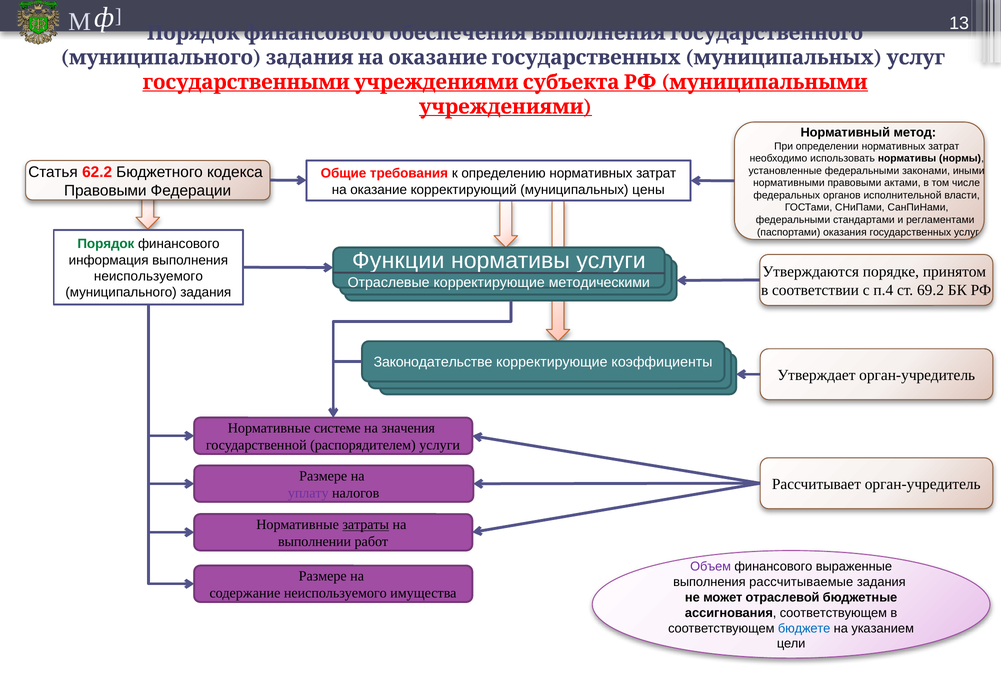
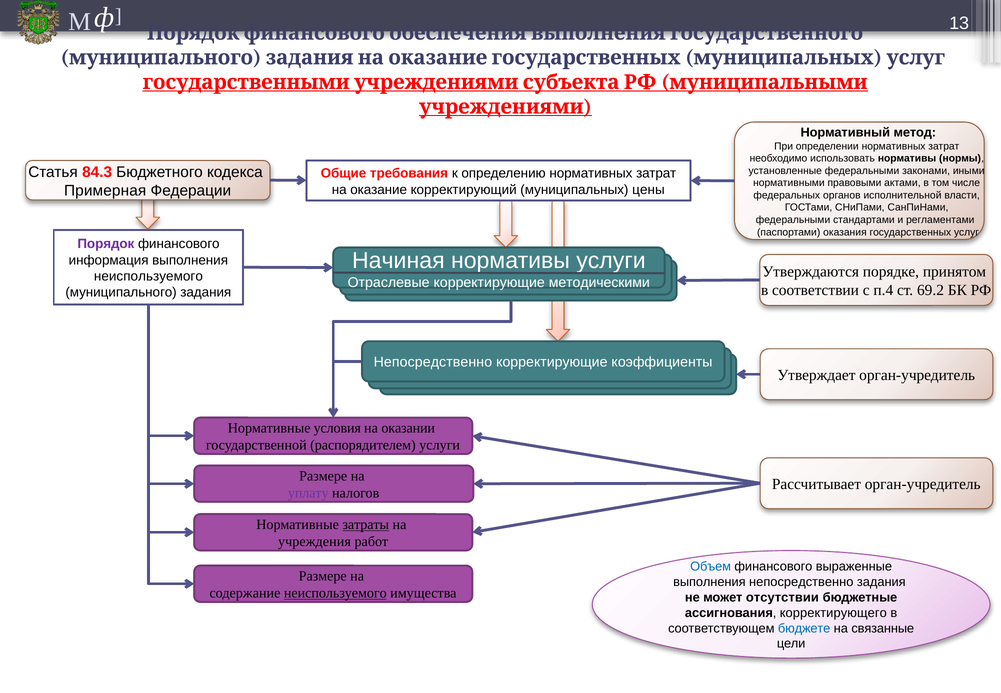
62.2: 62.2 -> 84.3
Правовыми at (105, 190): Правовыми -> Примерная
Порядок colour: green -> purple
Функции: Функции -> Начиная
Законодательстве at (433, 362): Законодательстве -> Непосредственно
системе: системе -> условия
значения: значения -> оказании
выполнении: выполнении -> учреждения
Объем colour: purple -> blue
выполнения рассчитываемые: рассчитываемые -> непосредственно
неиспользуемого at (335, 593) underline: none -> present
отраслевой: отраслевой -> отсутствии
ассигнования соответствующем: соответствующем -> корректирующего
указанием: указанием -> связанные
